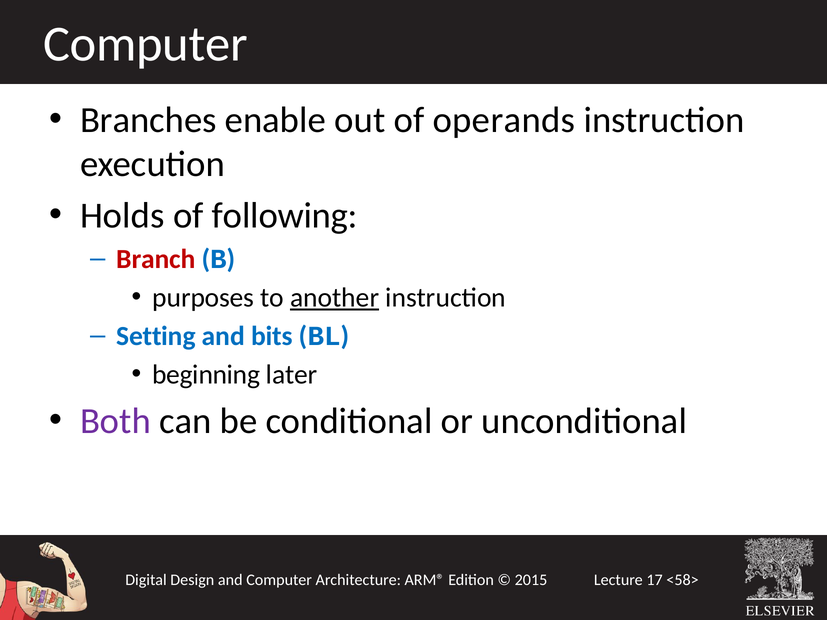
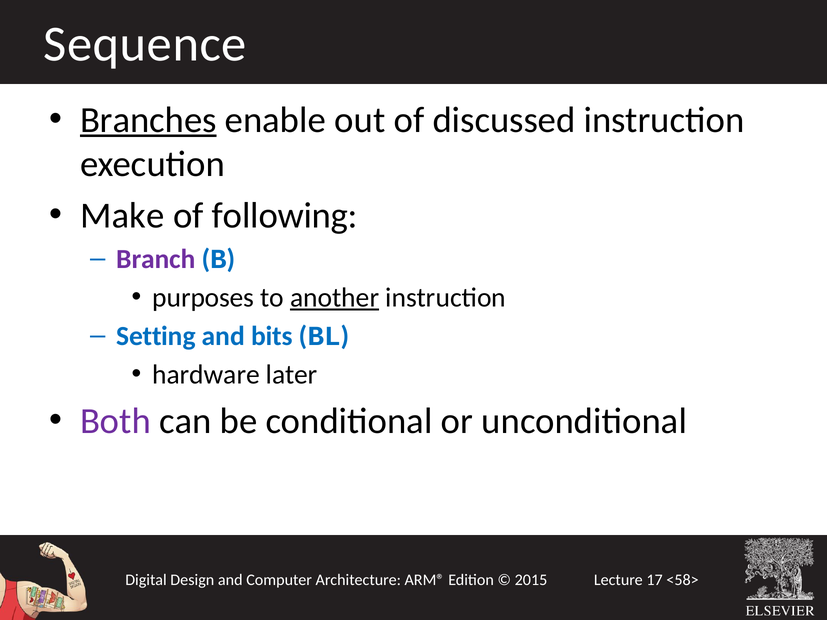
Computer at (145, 44): Computer -> Sequence
Branches underline: none -> present
operands: operands -> discussed
Holds: Holds -> Make
Branch colour: red -> purple
beginning: beginning -> hardware
